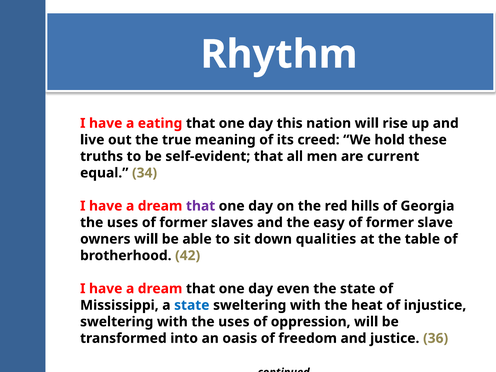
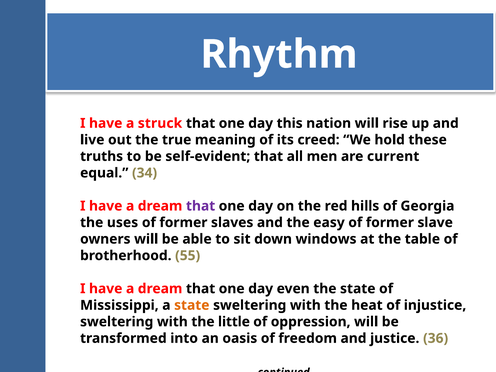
eating: eating -> struck
qualities: qualities -> windows
42: 42 -> 55
state at (192, 305) colour: blue -> orange
with the uses: uses -> little
